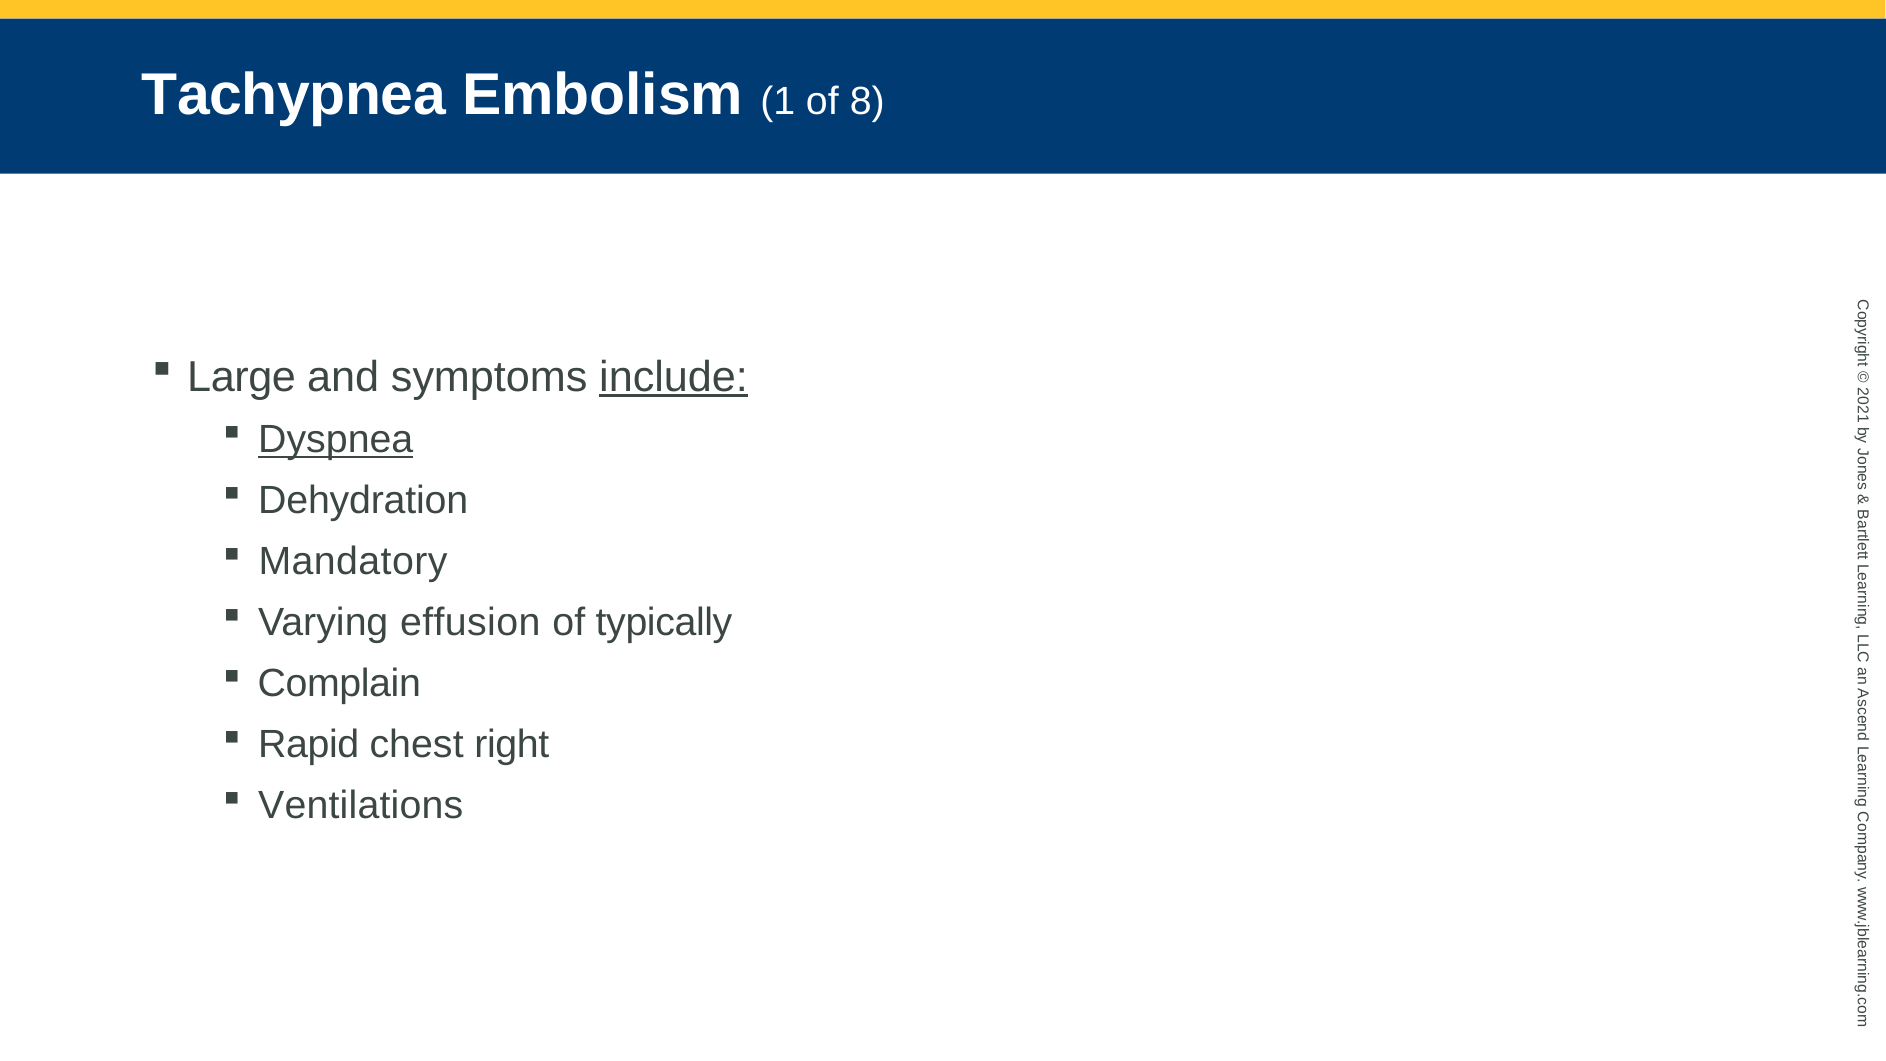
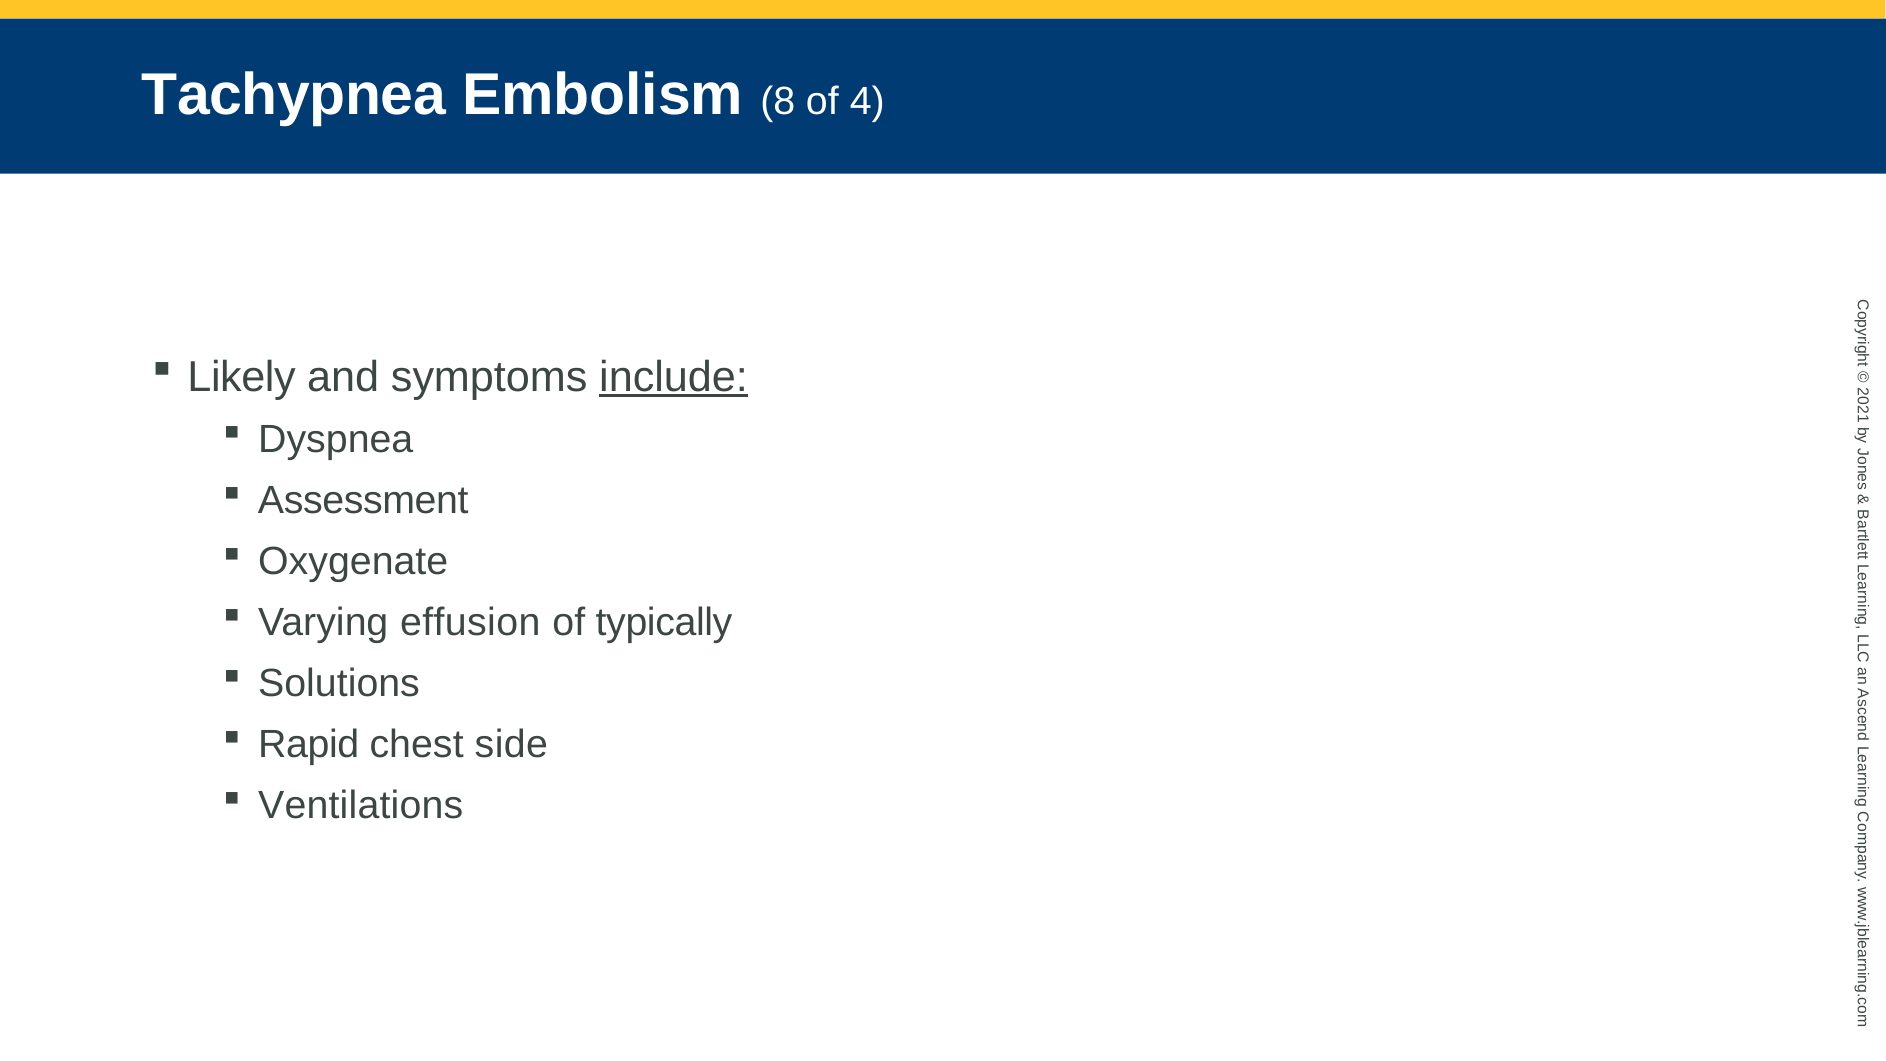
Embolism 1: 1 -> 8
8: 8 -> 4
Large: Large -> Likely
Dyspnea underline: present -> none
Dehydration: Dehydration -> Assessment
Mandatory: Mandatory -> Oxygenate
Complain: Complain -> Solutions
right: right -> side
